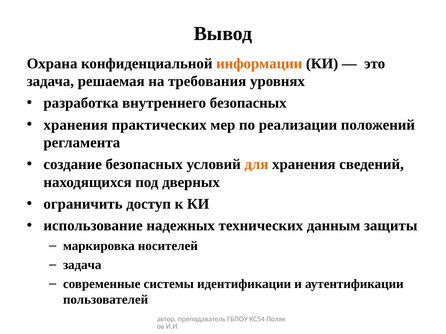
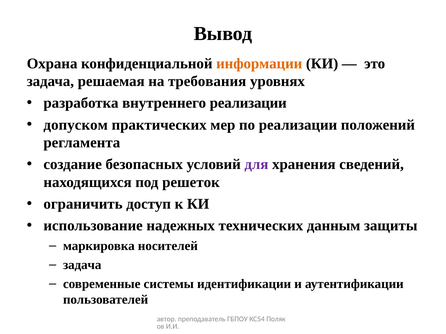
внутреннего безопасных: безопасных -> реализации
хранения at (76, 125): хранения -> допуском
для colour: orange -> purple
дверных: дверных -> решеток
